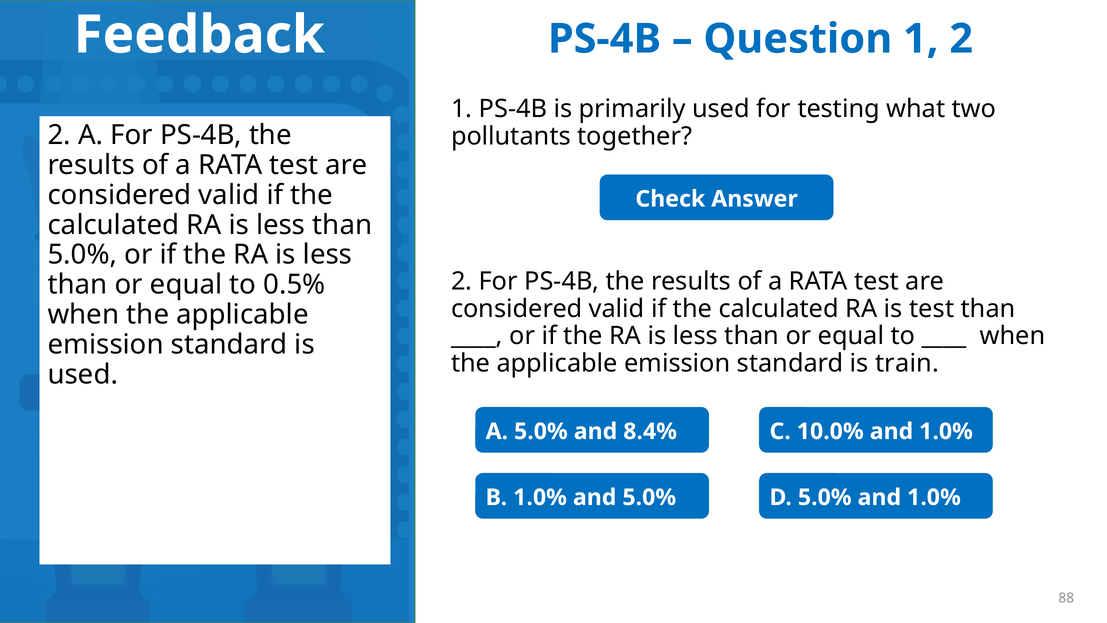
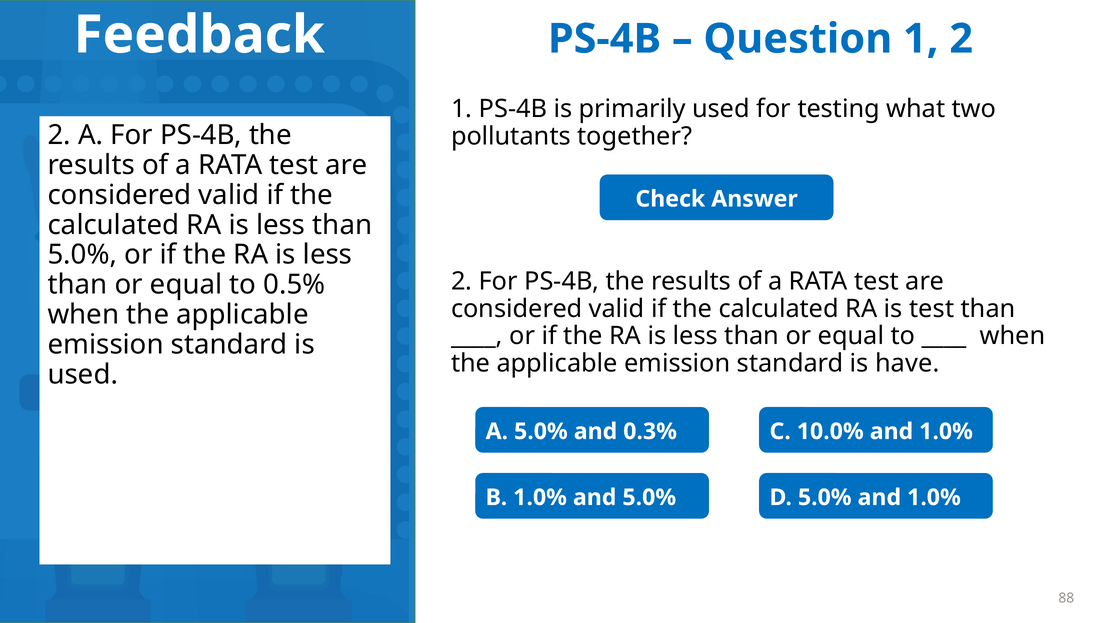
train: train -> have
8.4%: 8.4% -> 0.3%
